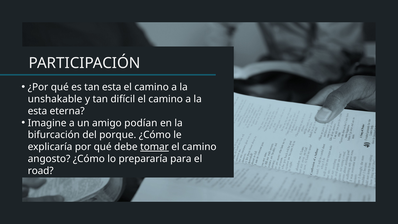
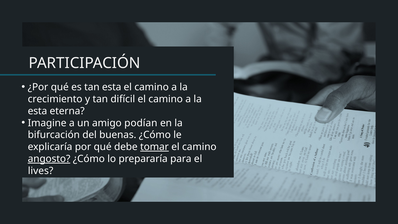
unshakable: unshakable -> crecimiento
porque: porque -> buenas
angosto underline: none -> present
road: road -> lives
